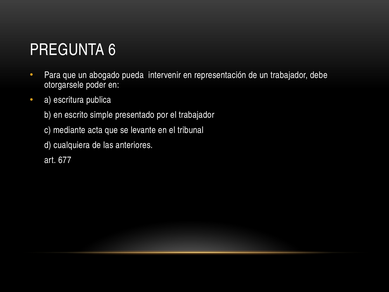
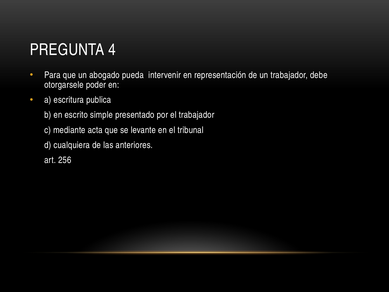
6: 6 -> 4
677: 677 -> 256
